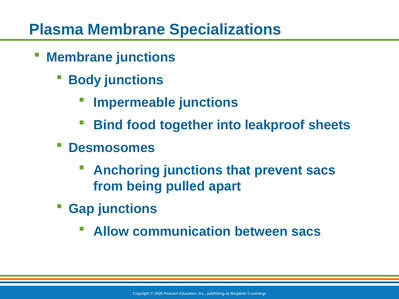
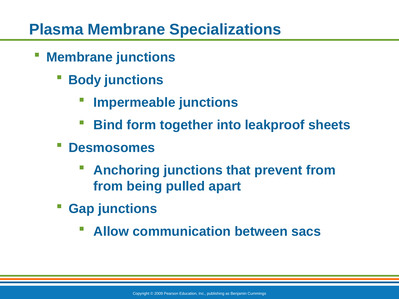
food: food -> form
prevent sacs: sacs -> from
